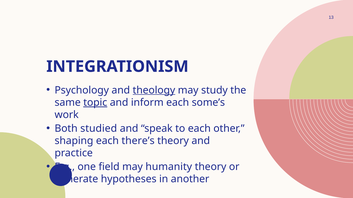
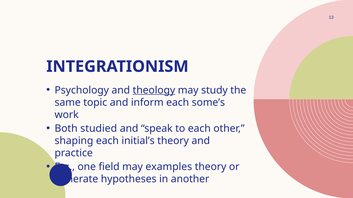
topic underline: present -> none
there’s: there’s -> initial’s
humanity: humanity -> examples
